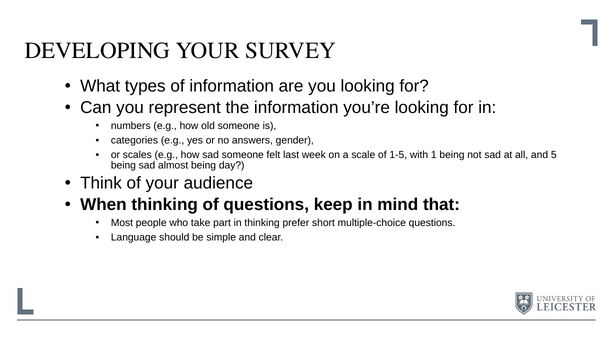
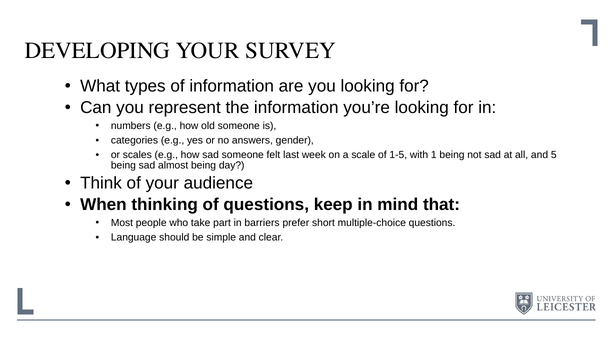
in thinking: thinking -> barriers
